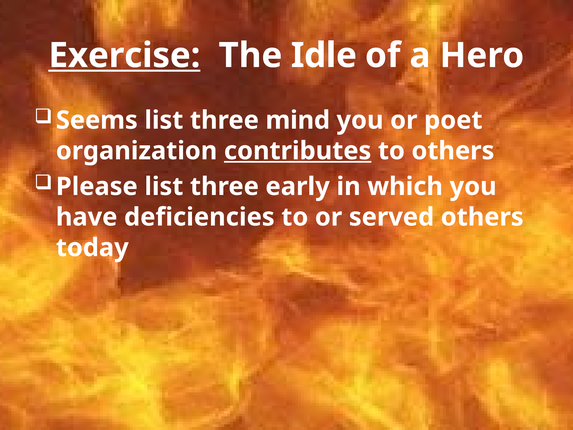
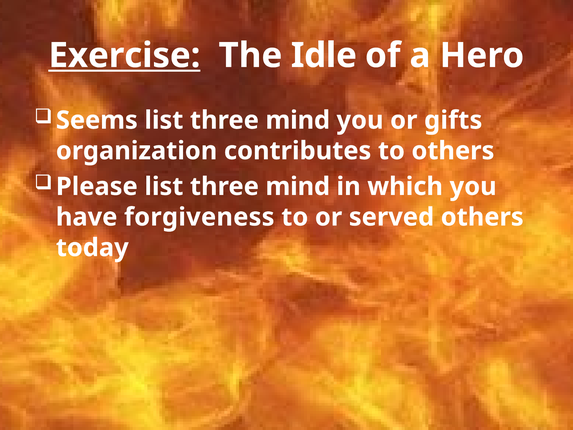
poet: poet -> gifts
contributes underline: present -> none
Please list three early: early -> mind
deficiencies: deficiencies -> forgiveness
